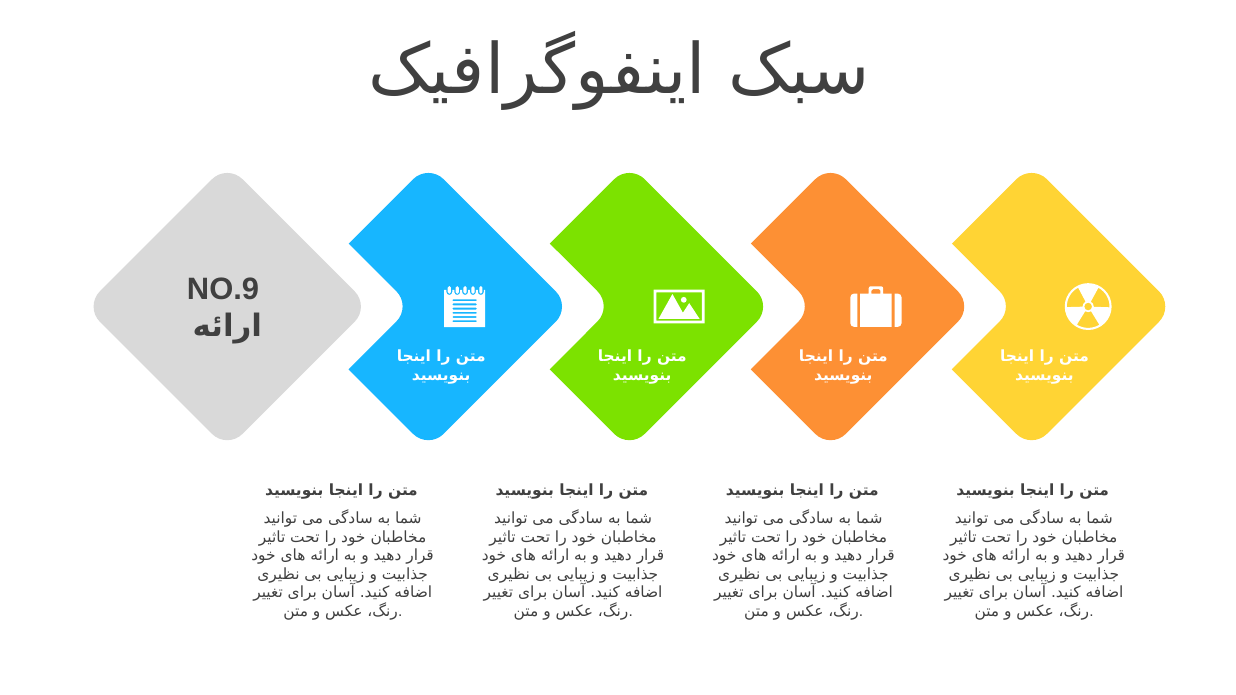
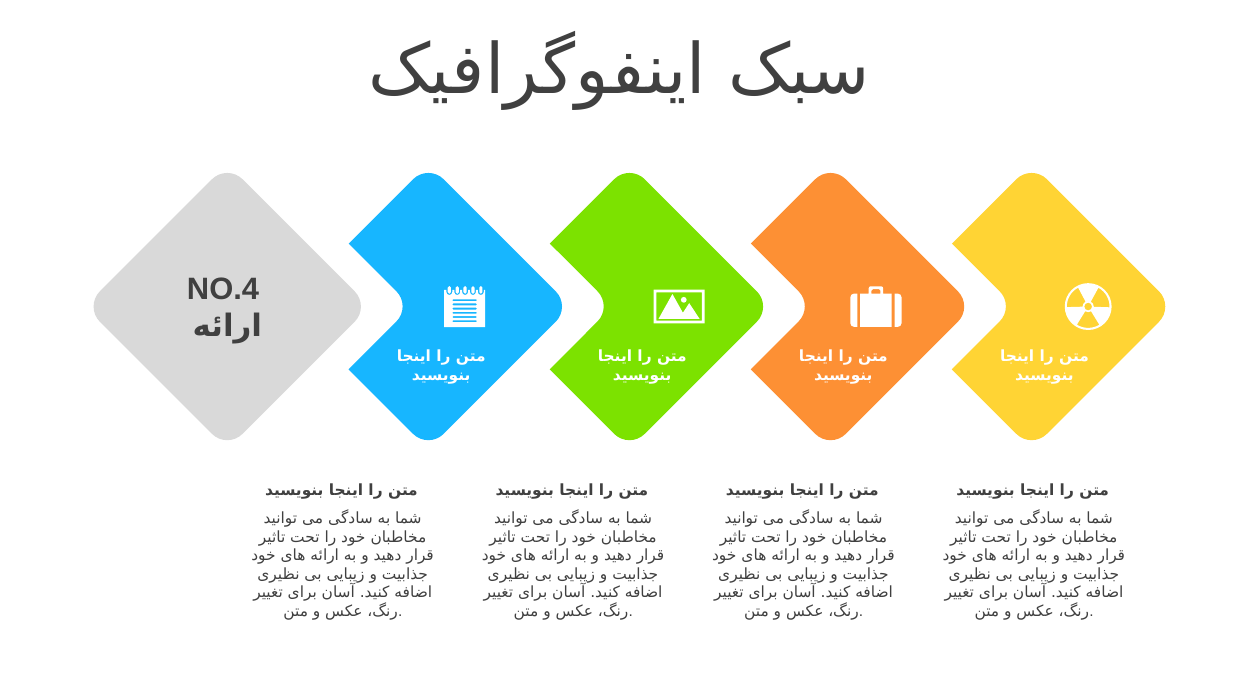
NO.9: NO.9 -> NO.4
